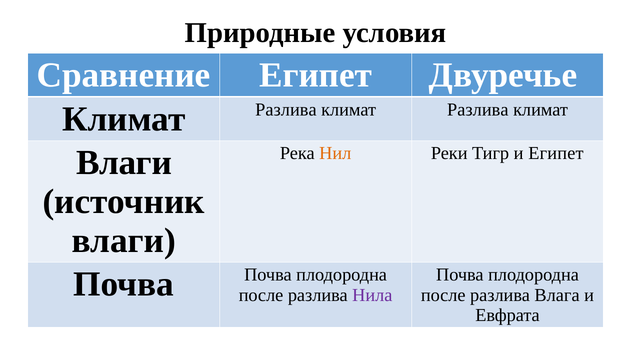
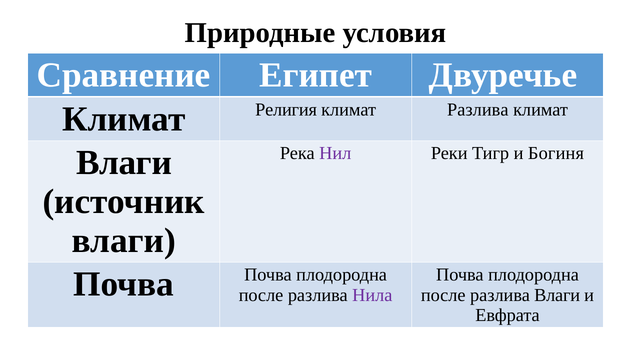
Разлива at (286, 110): Разлива -> Религия
Нил colour: orange -> purple
и Египет: Египет -> Богиня
разлива Влага: Влага -> Влаги
